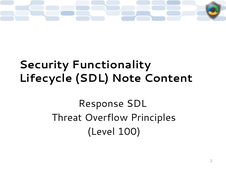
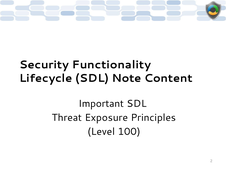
Response: Response -> Important
Overflow: Overflow -> Exposure
